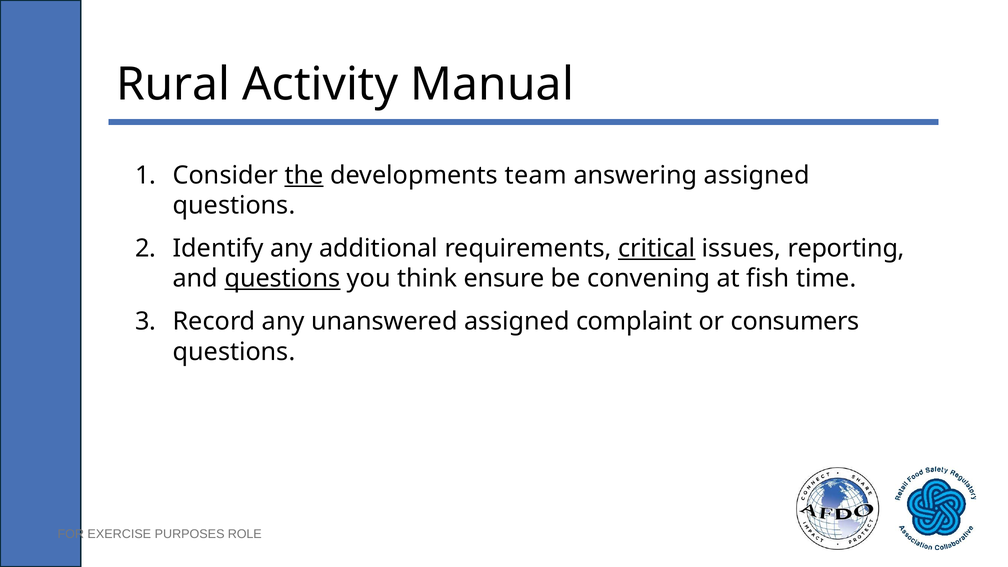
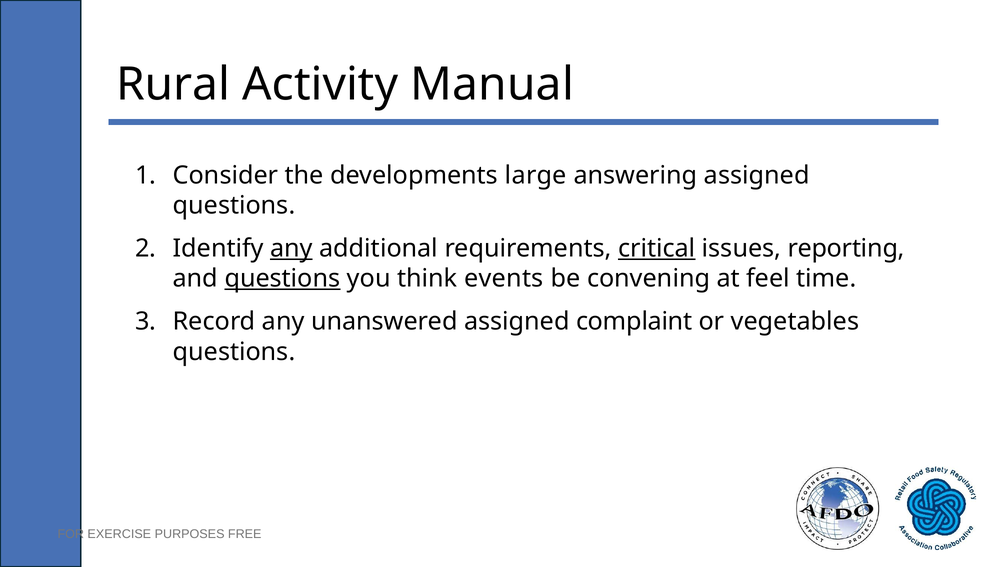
the underline: present -> none
team: team -> large
any at (291, 248) underline: none -> present
ensure: ensure -> events
fish: fish -> feel
consumers: consumers -> vegetables
ROLE: ROLE -> FREE
